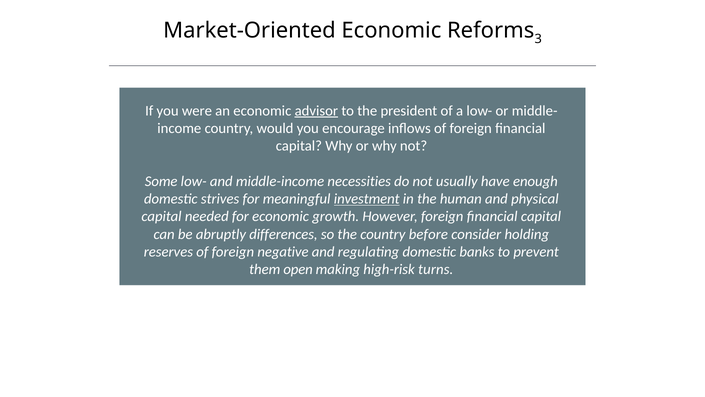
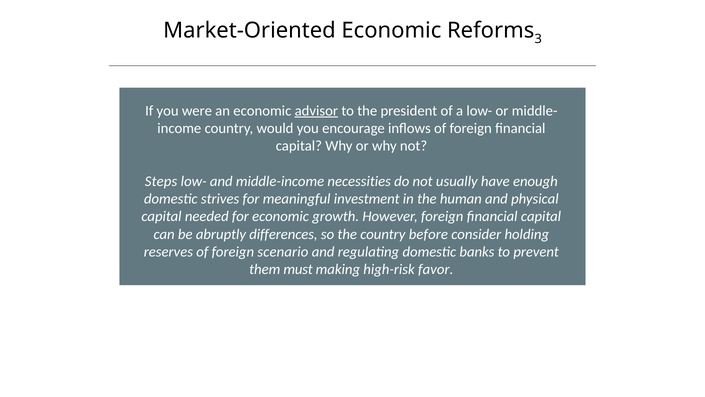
Some: Some -> Steps
investment underline: present -> none
negative: negative -> scenario
open: open -> must
turns: turns -> favor
